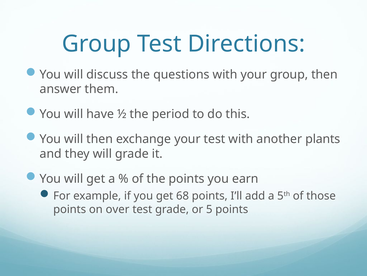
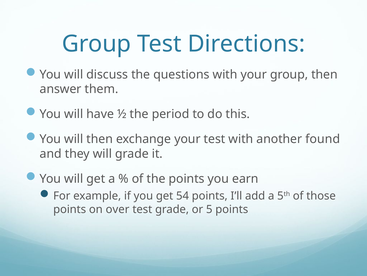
plants: plants -> found
68: 68 -> 54
